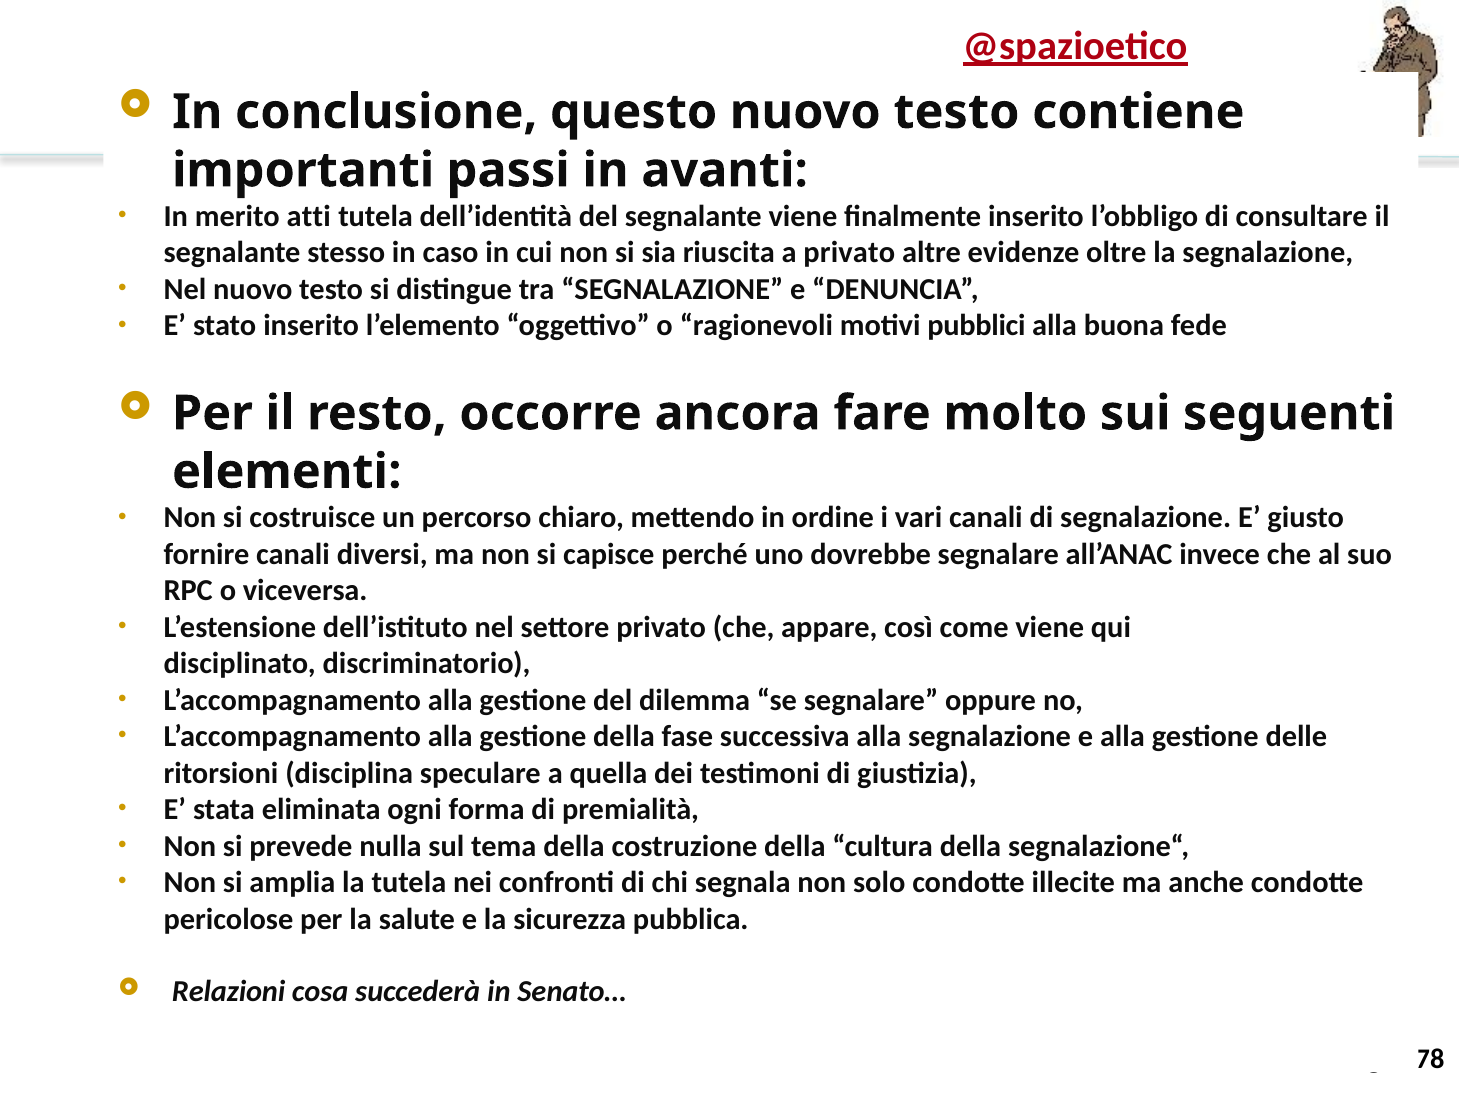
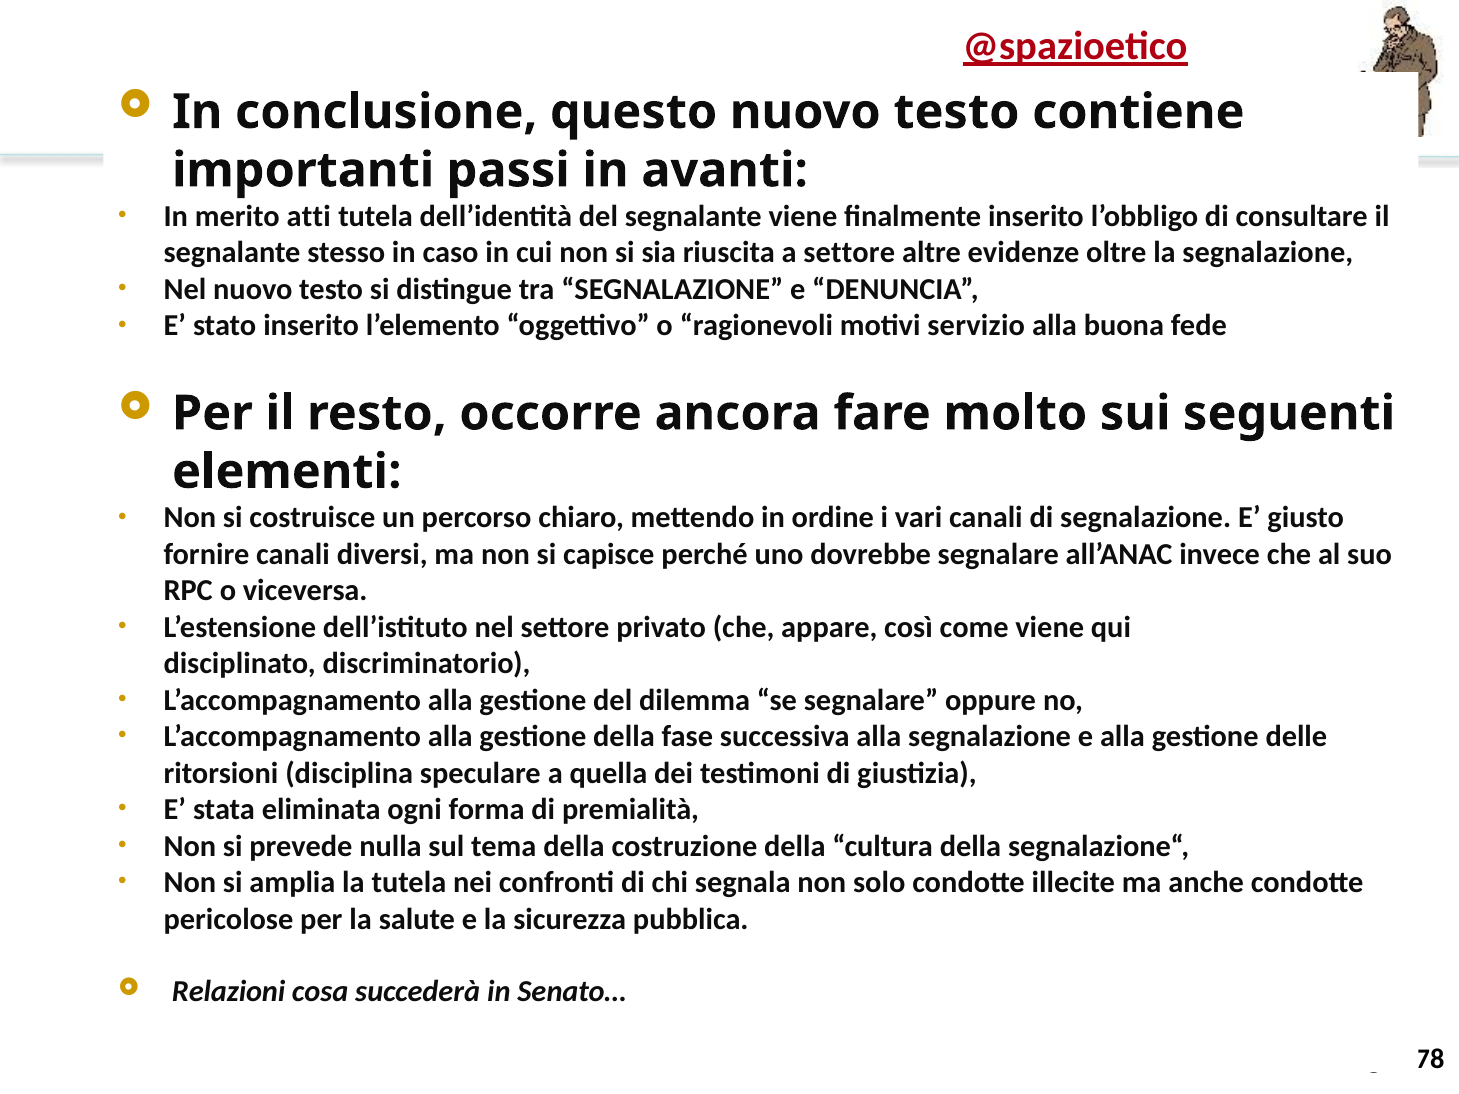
a privato: privato -> settore
pubblici: pubblici -> servizio
